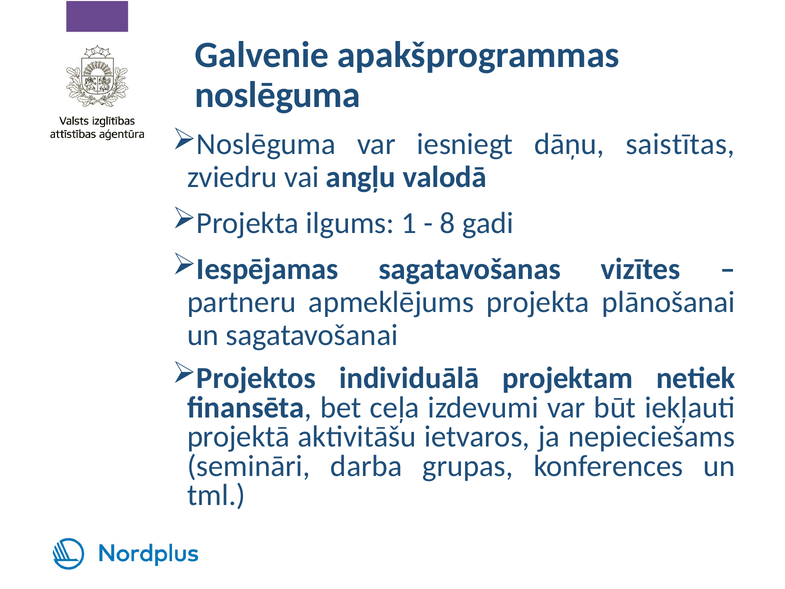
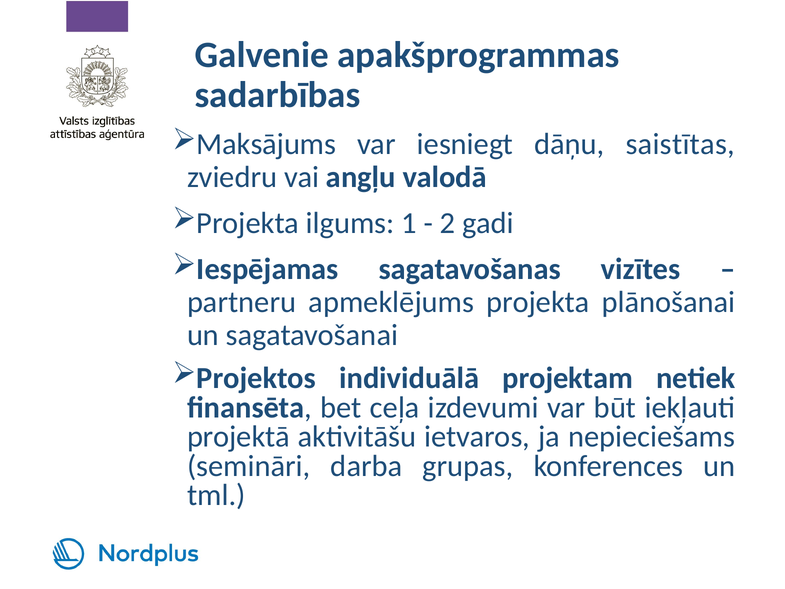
noslēguma at (278, 95): noslēguma -> sadarbības
Noslēguma at (266, 144): Noslēguma -> Maksājums
8: 8 -> 2
